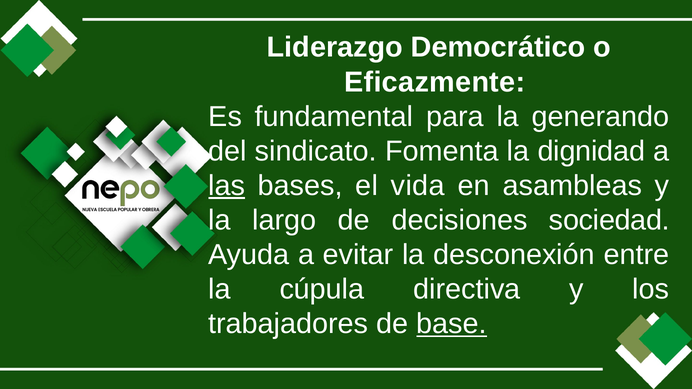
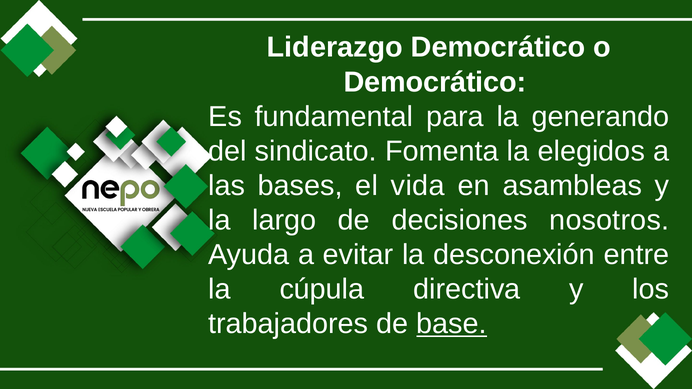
Eficazmente at (435, 82): Eficazmente -> Democrático
dignidad: dignidad -> elegidos
las underline: present -> none
sociedad: sociedad -> nosotros
